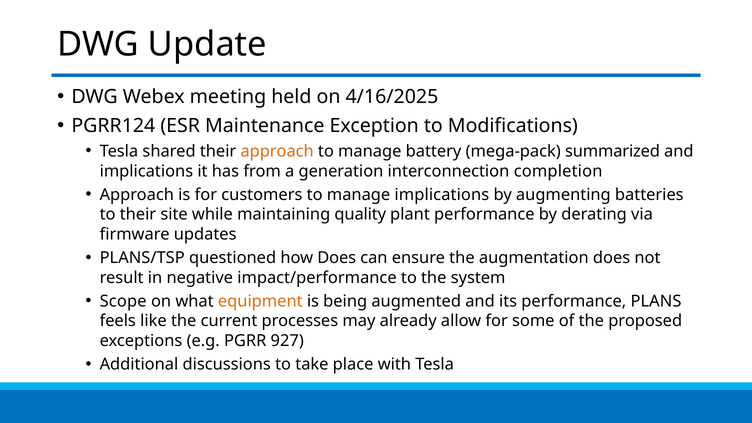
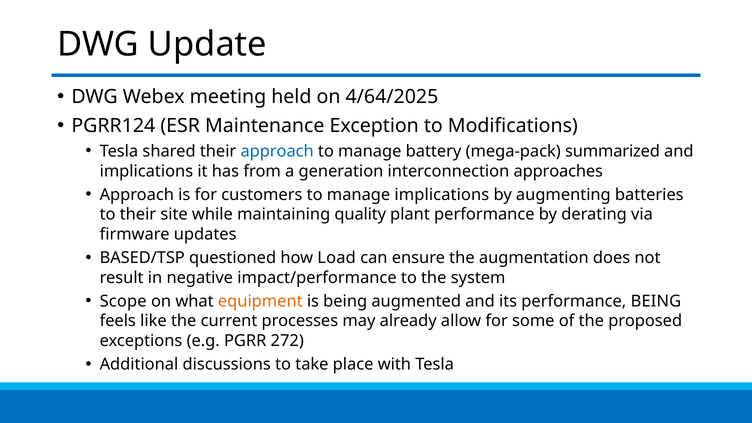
4/16/2025: 4/16/2025 -> 4/64/2025
approach at (277, 151) colour: orange -> blue
completion: completion -> approaches
PLANS/TSP: PLANS/TSP -> BASED/TSP
how Does: Does -> Load
performance PLANS: PLANS -> BEING
927: 927 -> 272
